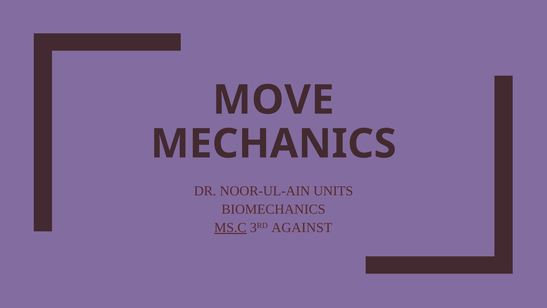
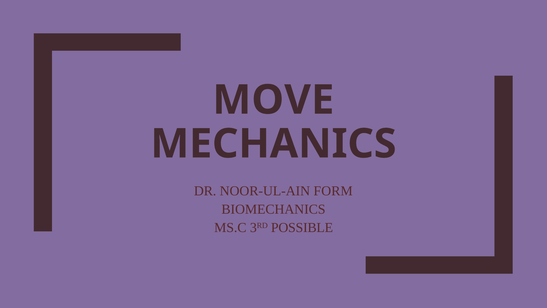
UNITS: UNITS -> FORM
MS.C underline: present -> none
AGAINST: AGAINST -> POSSIBLE
